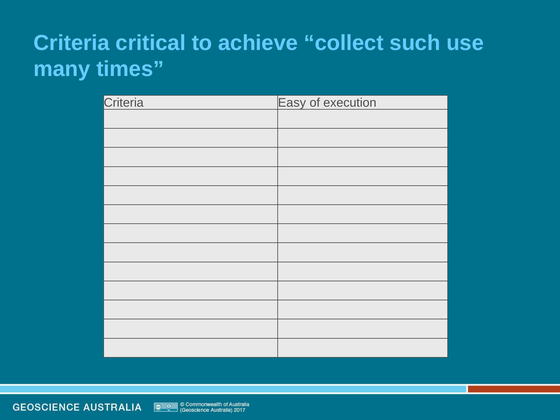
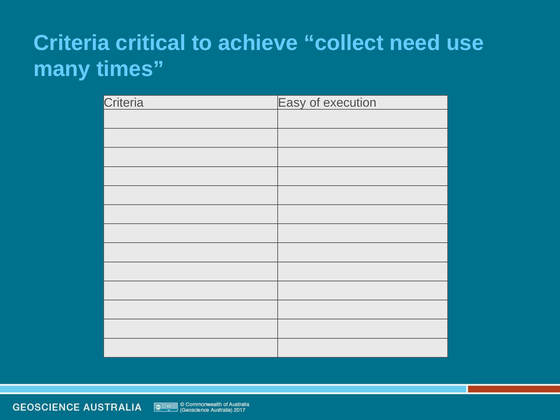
such: such -> need
